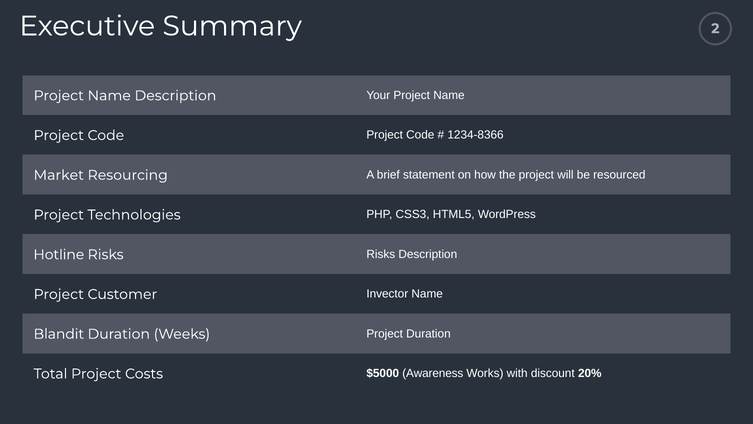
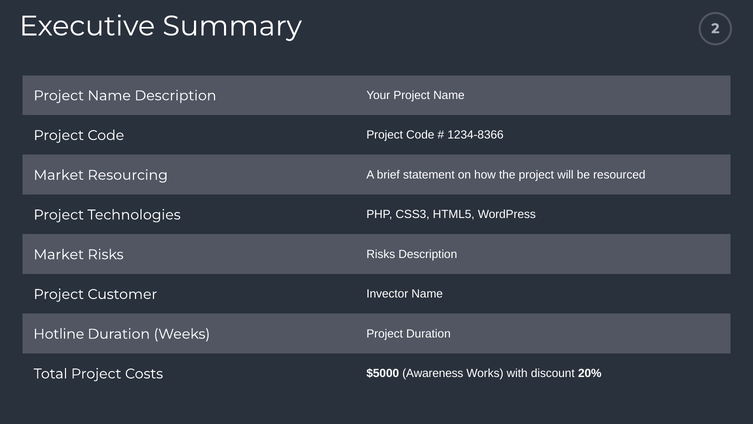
Hotline at (59, 254): Hotline -> Market
Blandit: Blandit -> Hotline
